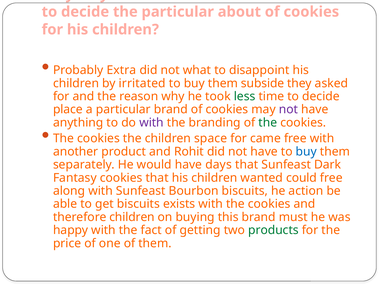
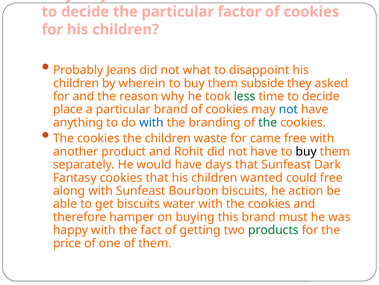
about: about -> factor
Extra: Extra -> Jeans
irritated: irritated -> wherein
not at (288, 109) colour: purple -> blue
with at (151, 122) colour: purple -> blue
space: space -> waste
buy at (306, 151) colour: blue -> black
exists: exists -> water
therefore children: children -> hamper
